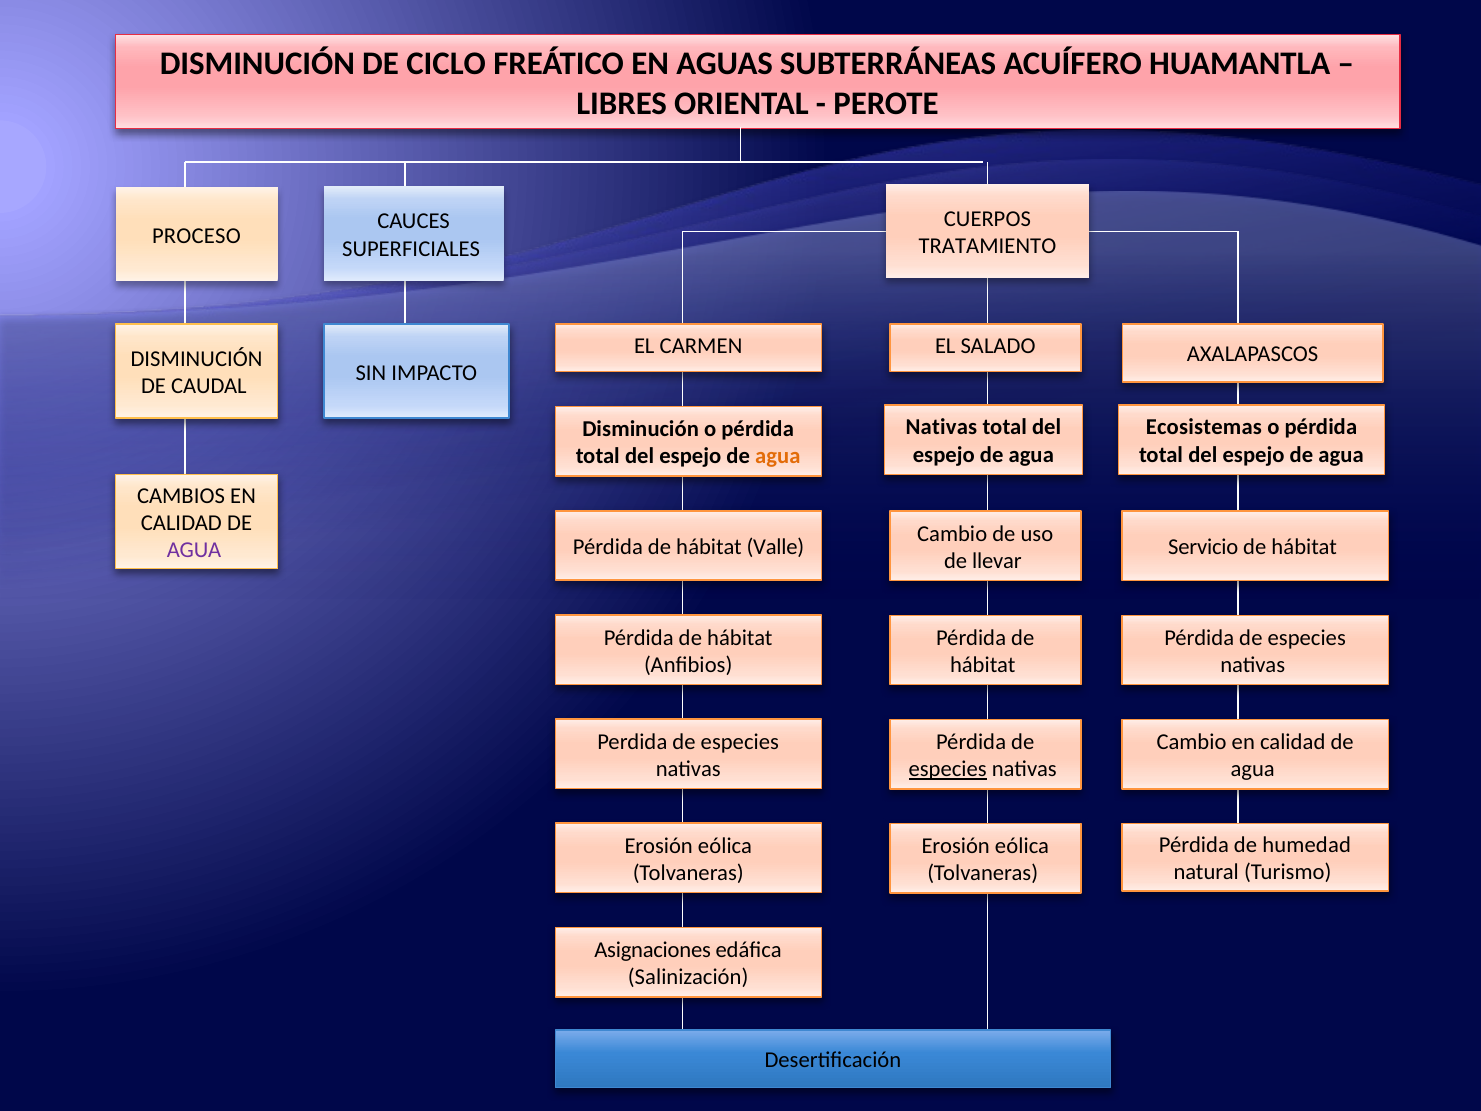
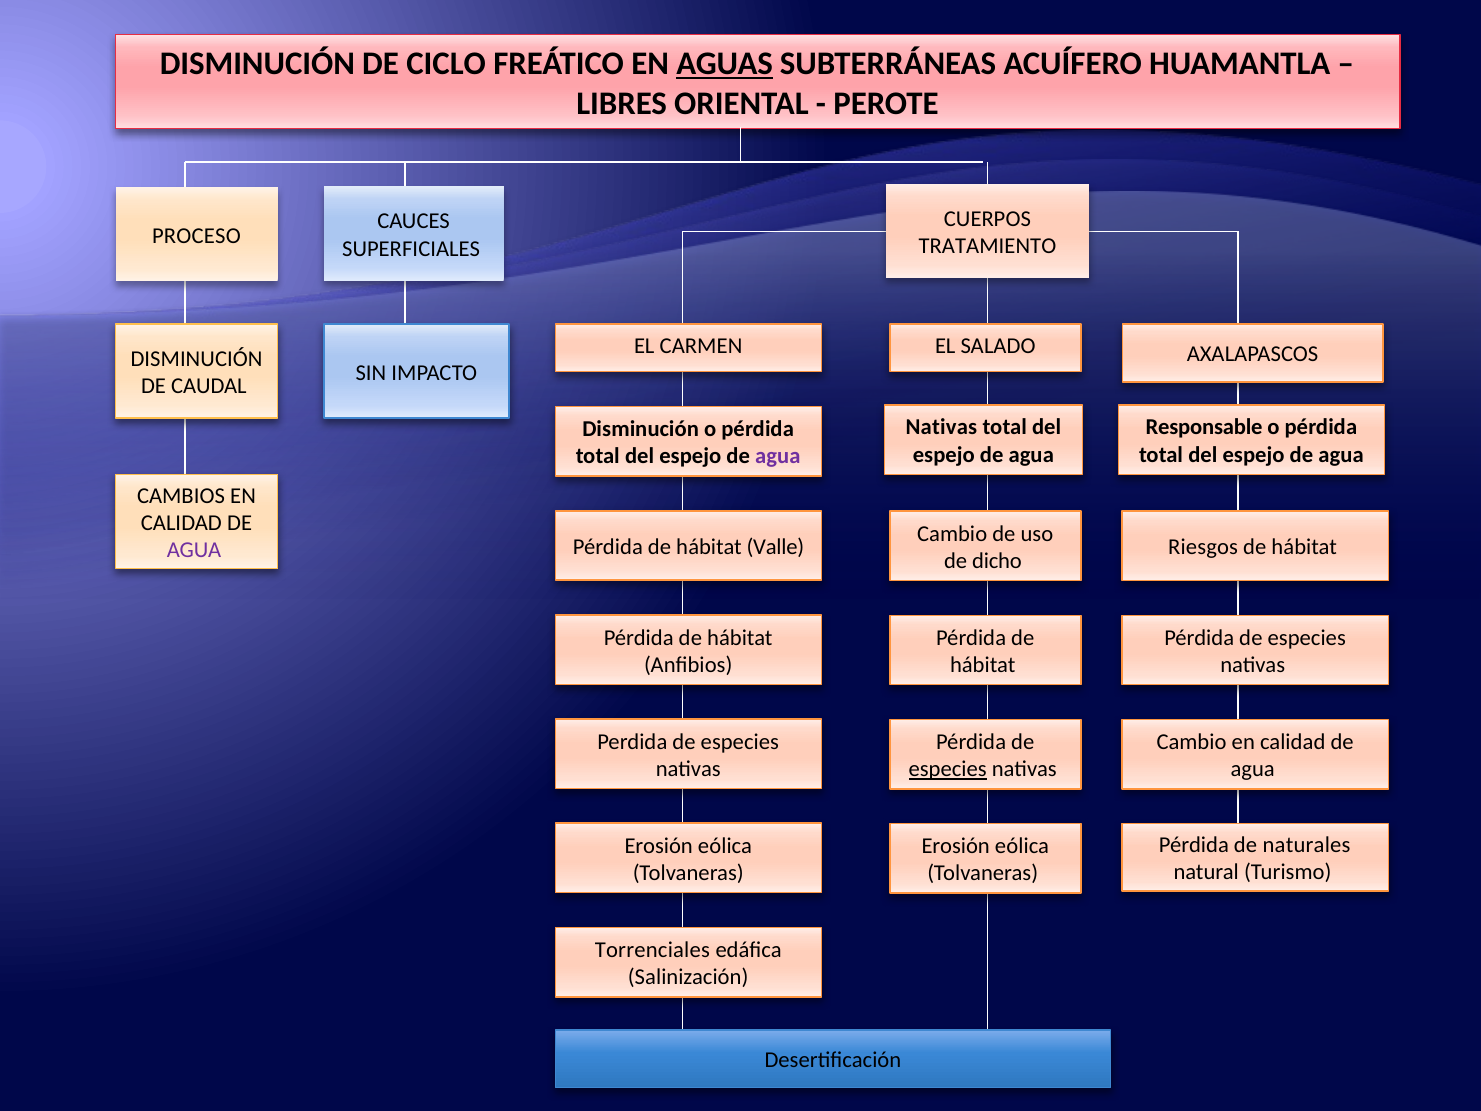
AGUAS underline: none -> present
Ecosistemas: Ecosistemas -> Responsable
agua at (778, 456) colour: orange -> purple
Servicio: Servicio -> Riesgos
llevar: llevar -> dicho
humedad: humedad -> naturales
Asignaciones: Asignaciones -> Torrenciales
